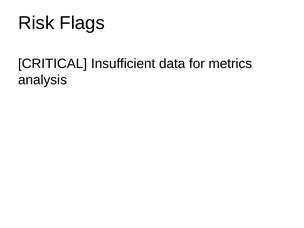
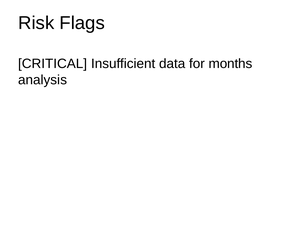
metrics: metrics -> months
